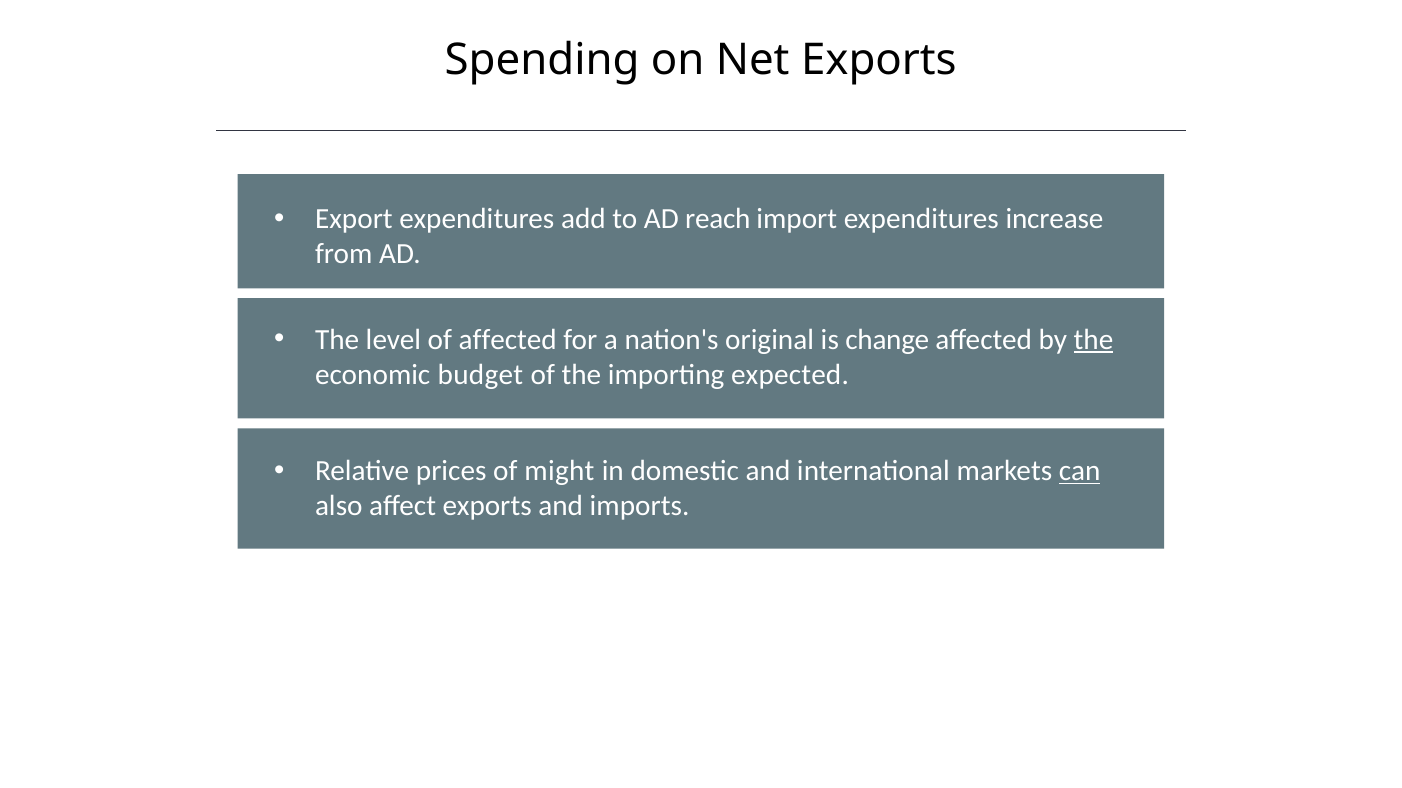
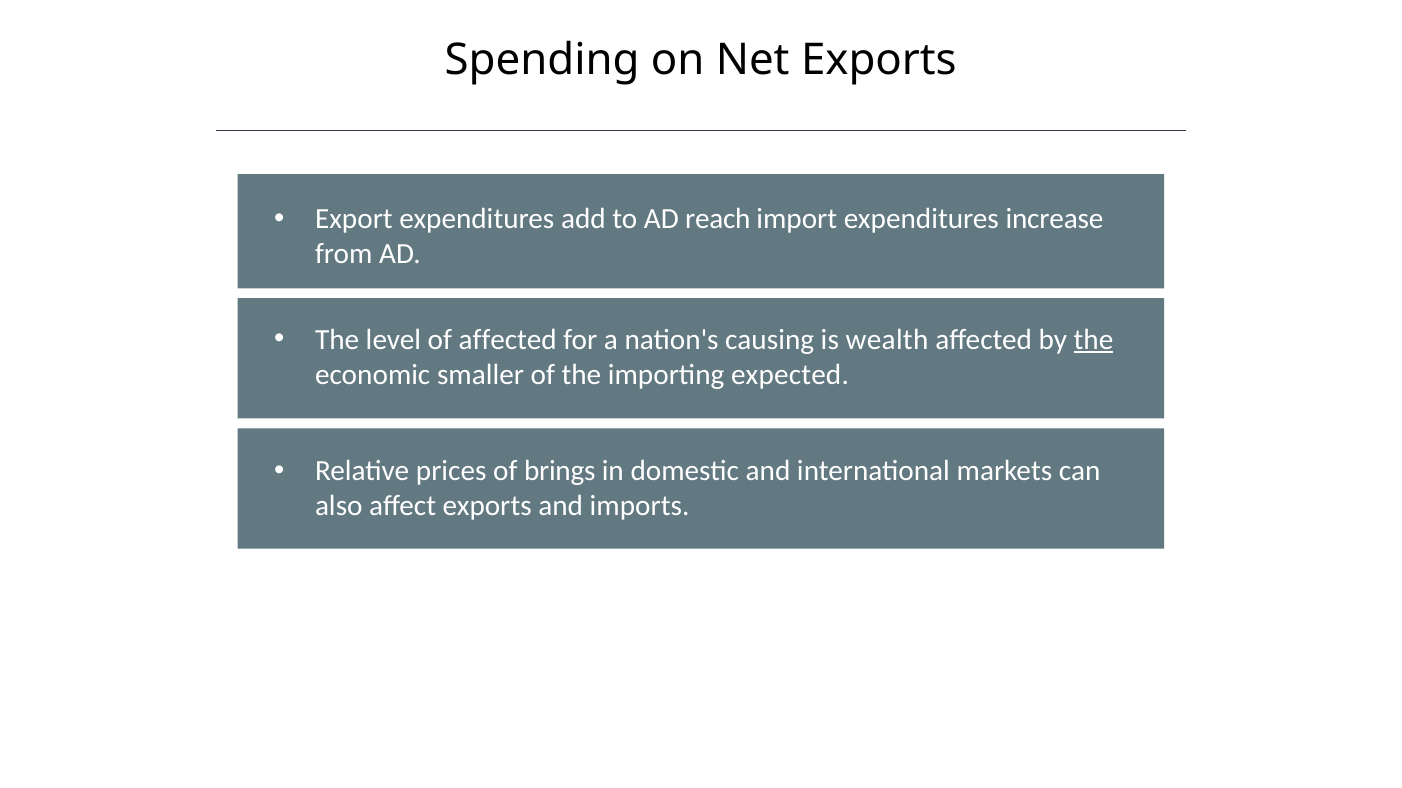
original: original -> causing
change: change -> wealth
budget: budget -> smaller
might: might -> brings
can underline: present -> none
